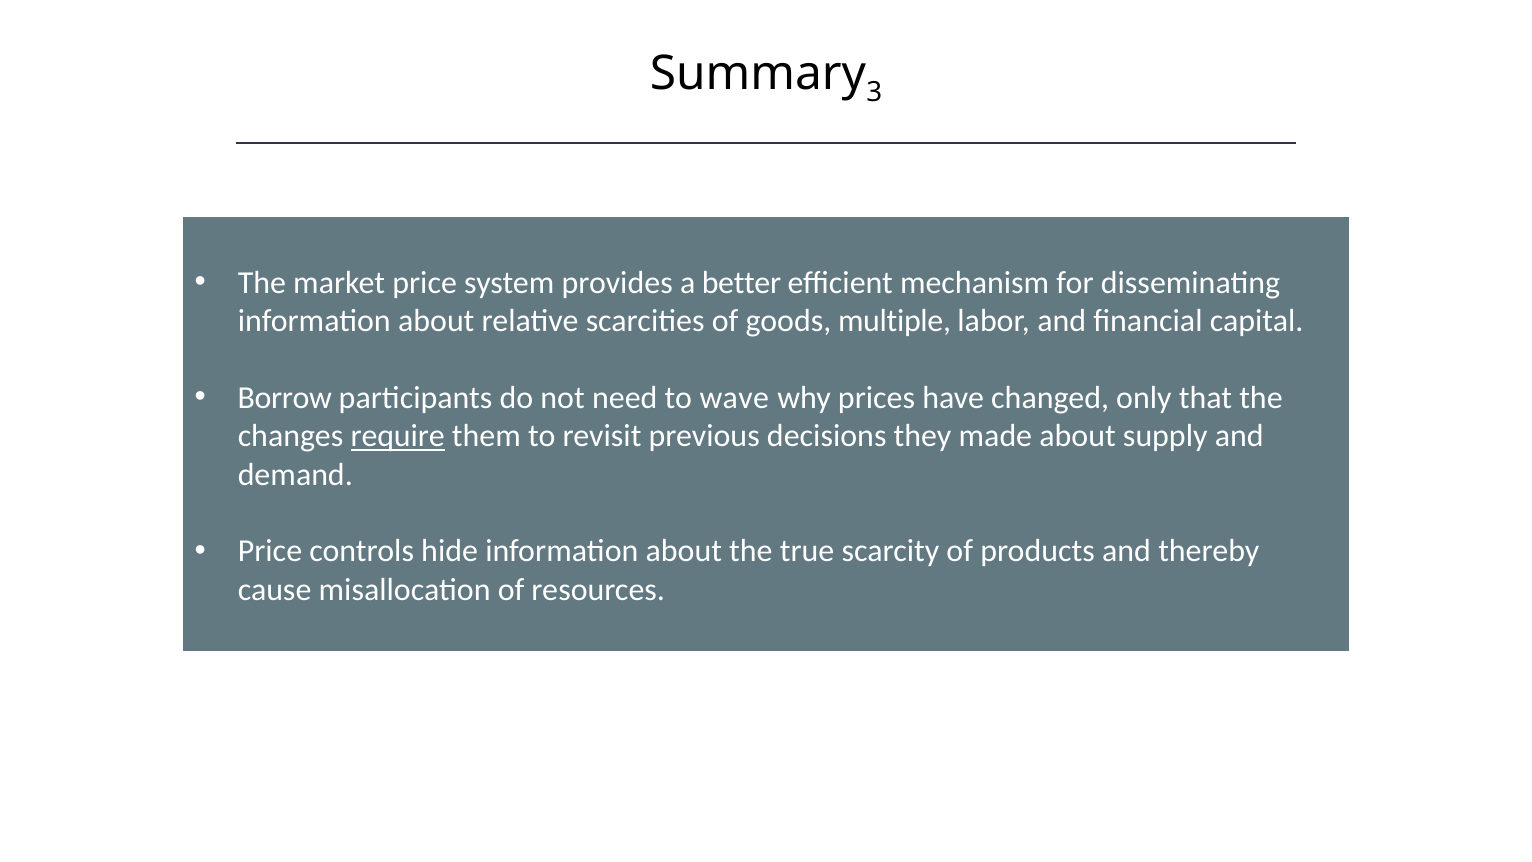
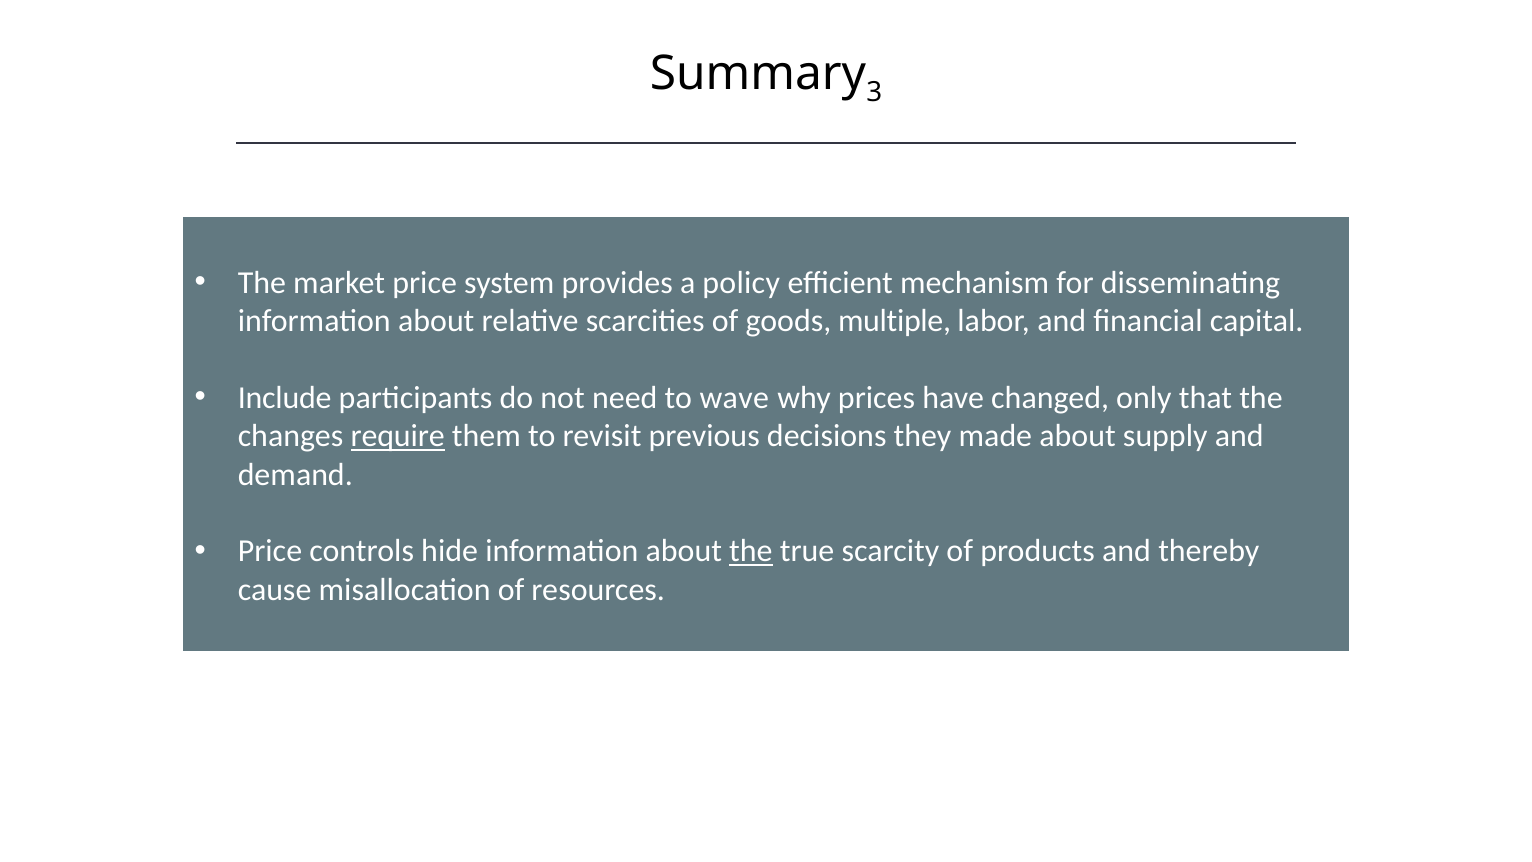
better: better -> policy
Borrow: Borrow -> Include
the at (751, 551) underline: none -> present
